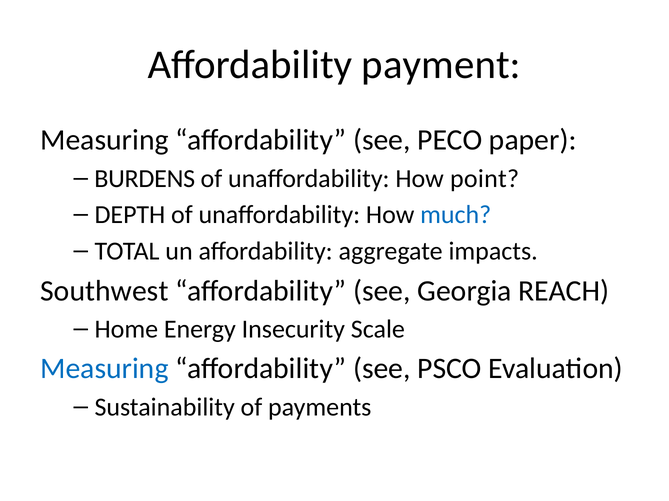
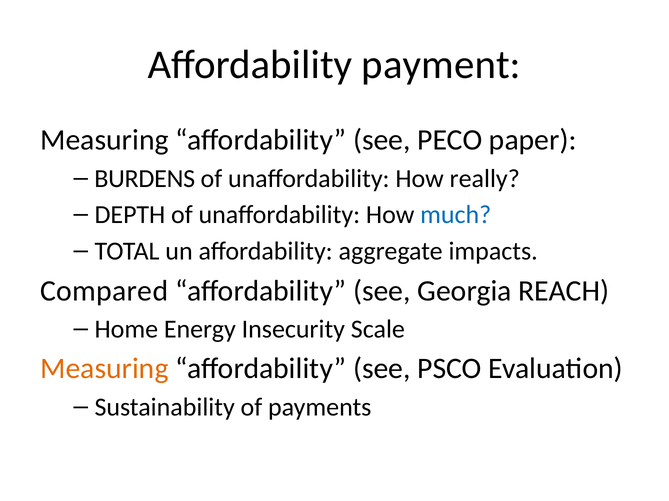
point: point -> really
Southwest: Southwest -> Compared
Measuring at (104, 369) colour: blue -> orange
